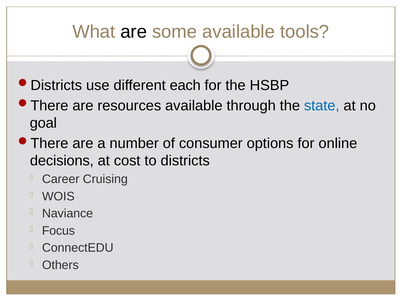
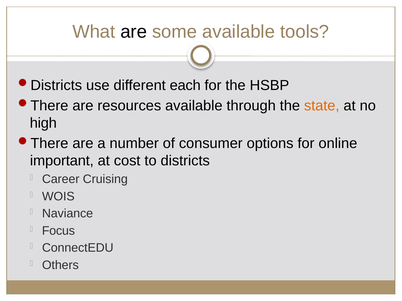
state colour: blue -> orange
goal: goal -> high
decisions: decisions -> important
